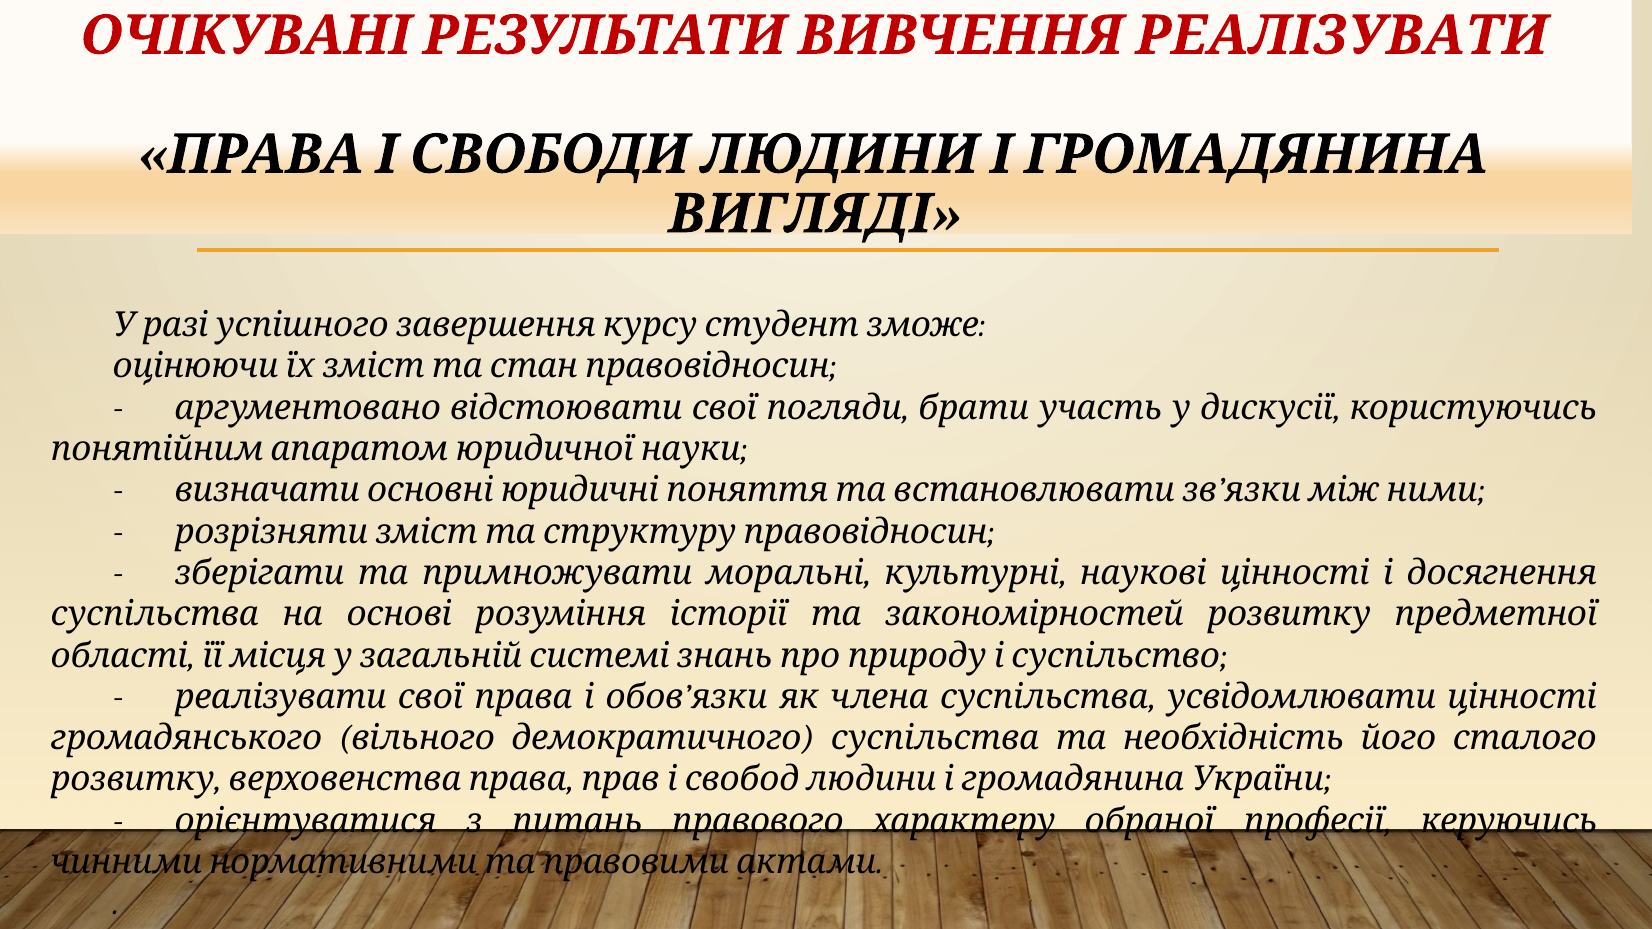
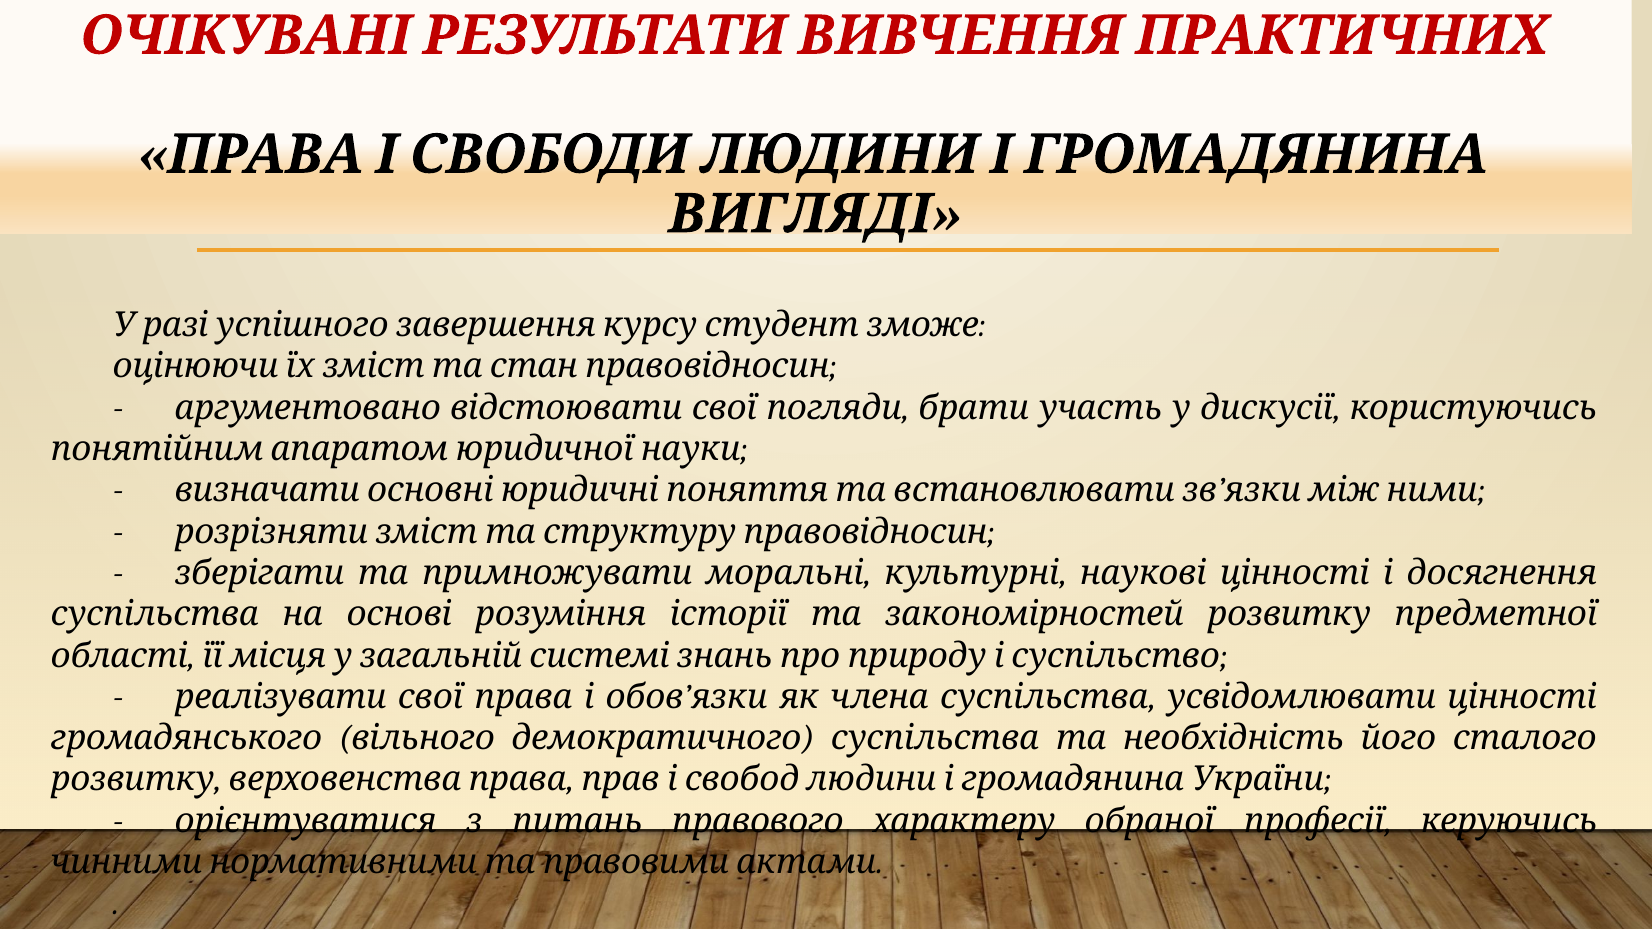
РЕАЛІЗУВАТИ at (1342, 36): РЕАЛІЗУВАТИ -> ПРАКТИЧНИХ
